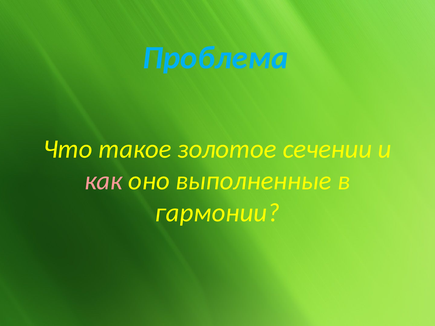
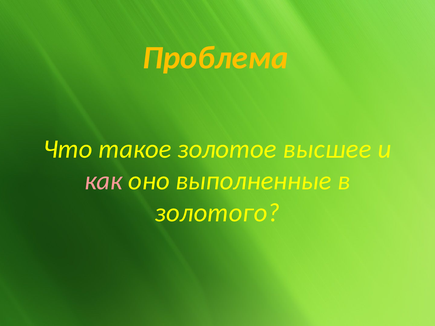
Проблема colour: light blue -> yellow
сечении: сечении -> высшее
гармонии: гармонии -> золотого
